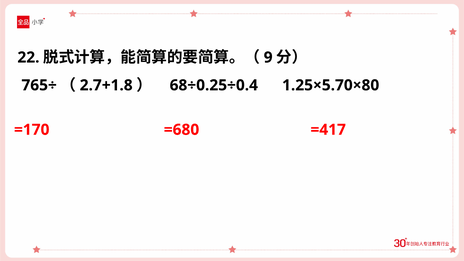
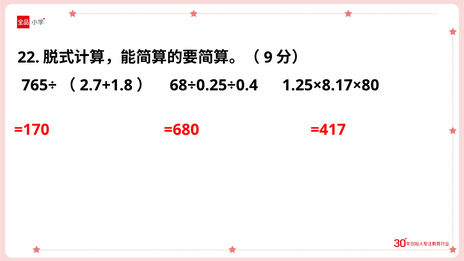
1.25×5.70×80: 1.25×5.70×80 -> 1.25×8.17×80
